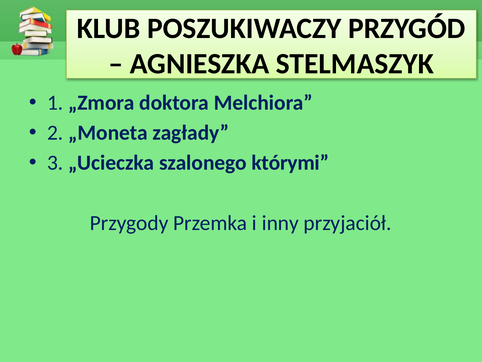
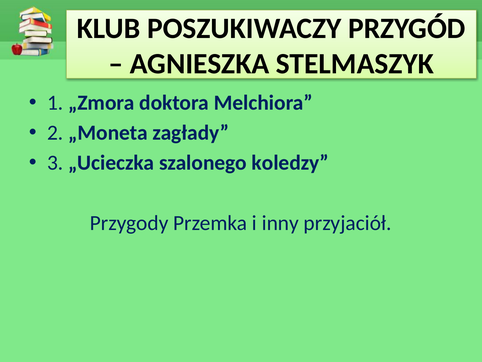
którymi: którymi -> koledzy
